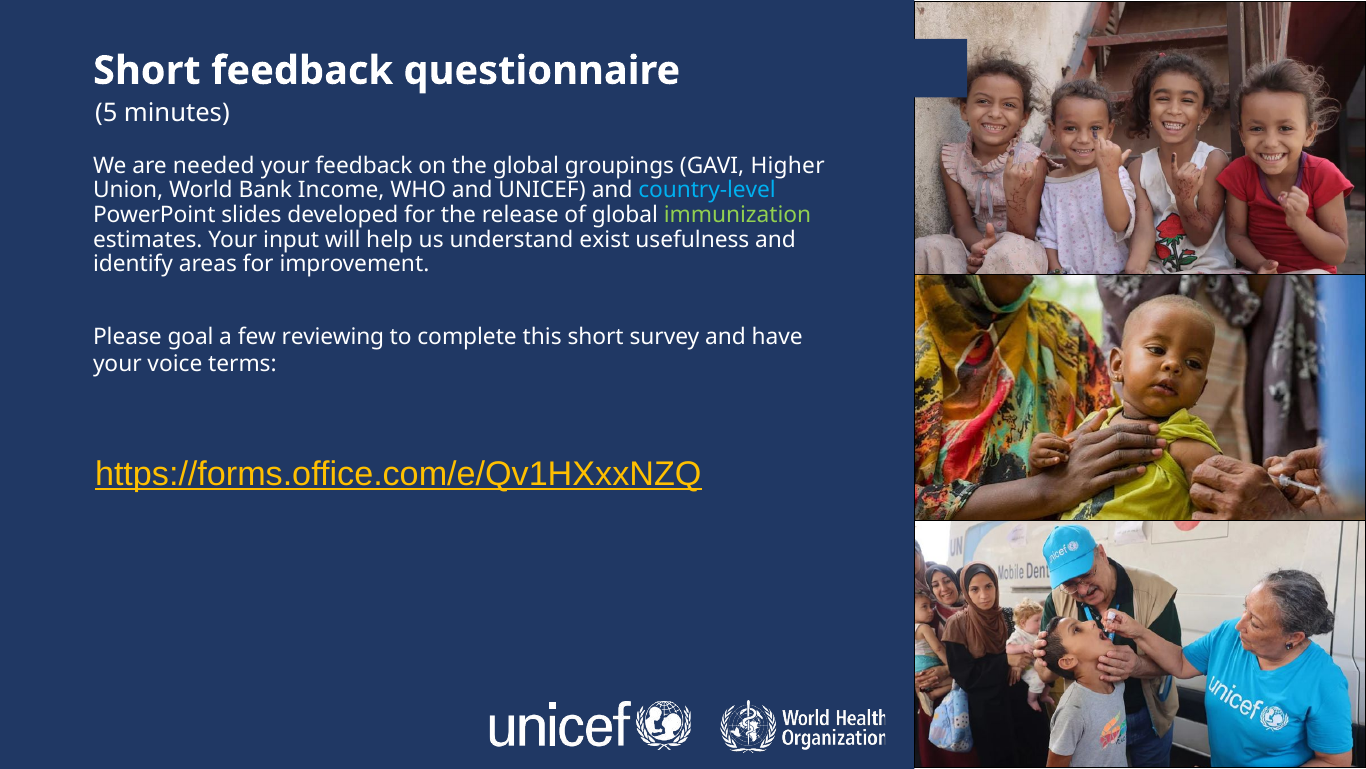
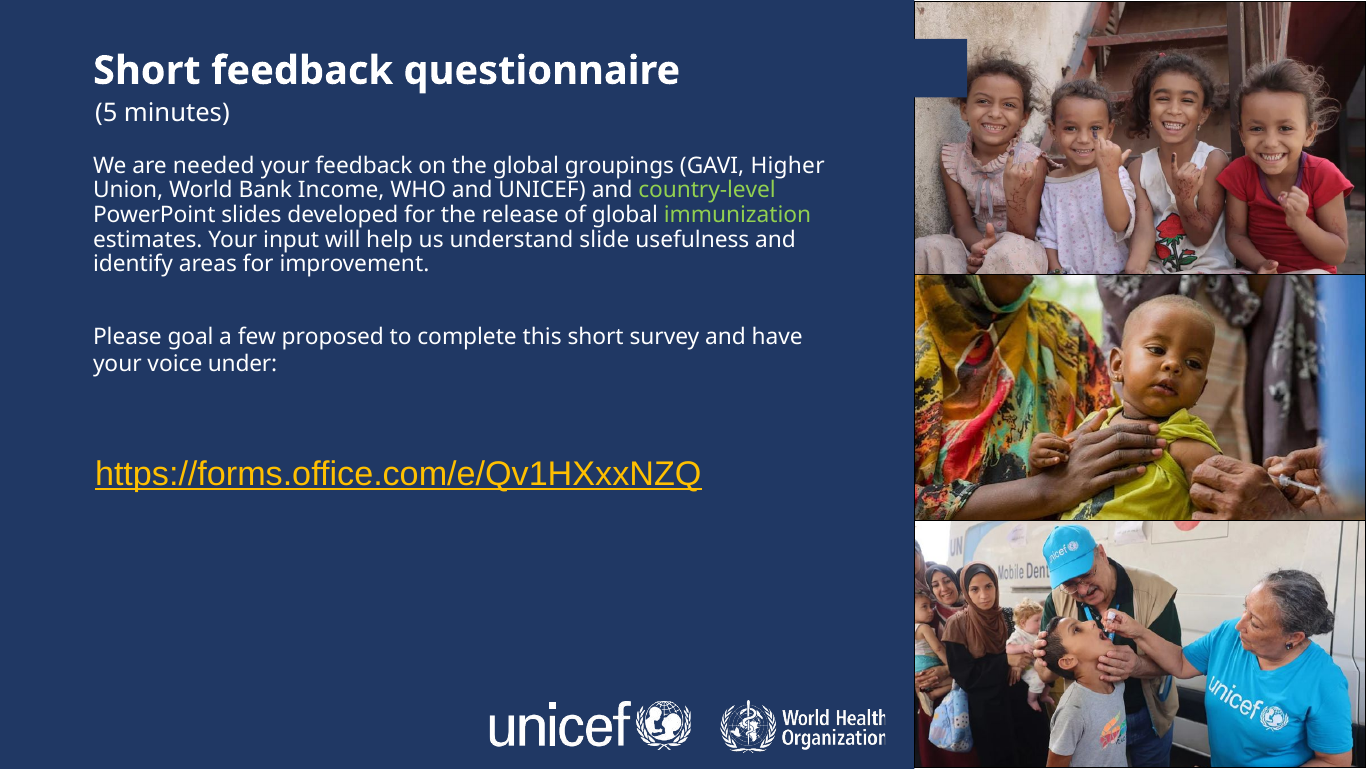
country-level colour: light blue -> light green
exist: exist -> slide
reviewing: reviewing -> proposed
terms: terms -> under
